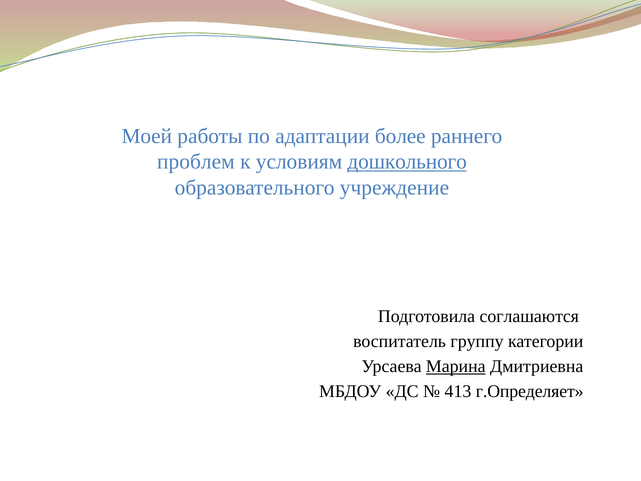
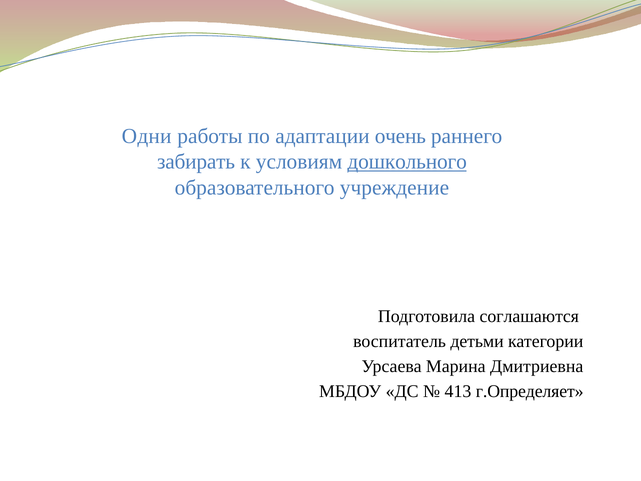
Моей: Моей -> Одни
более: более -> очень
проблем: проблем -> забирать
группу: группу -> детьми
Марина underline: present -> none
